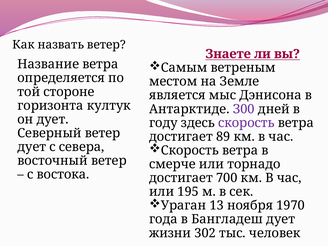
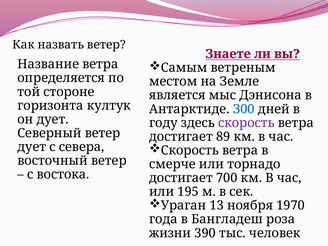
З00 colour: purple -> blue
Бангладеш дует: дует -> роза
302: 302 -> 390
